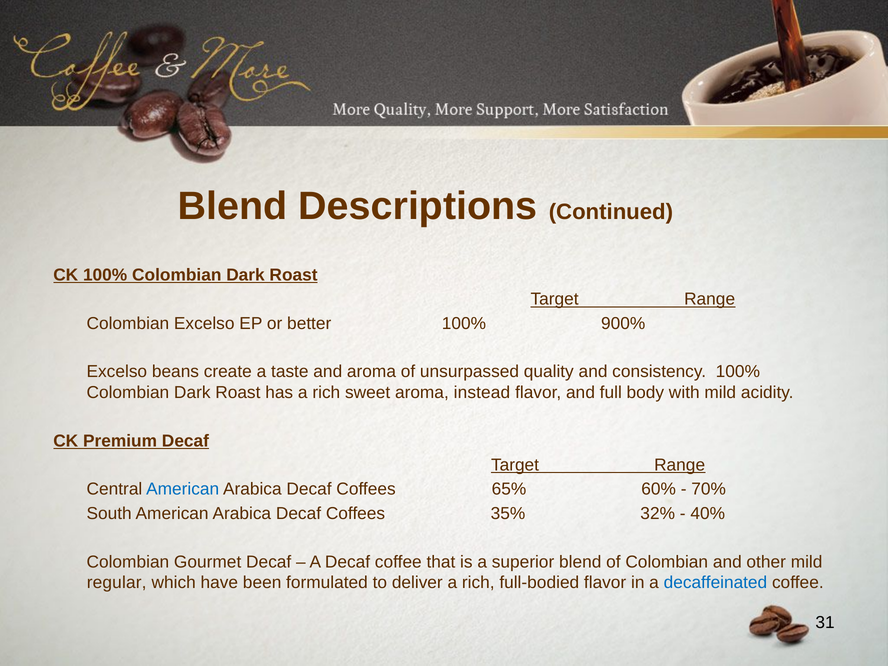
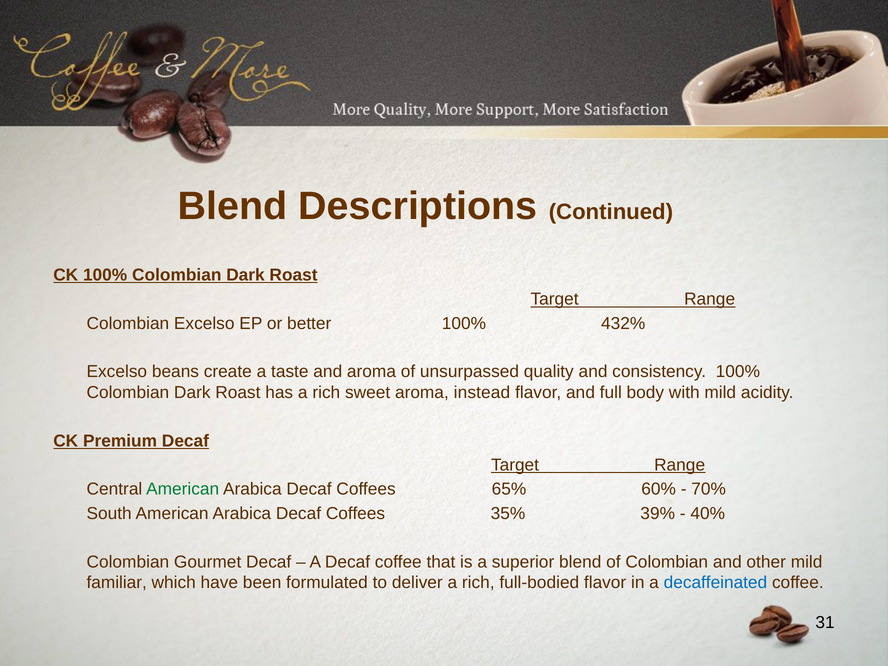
900%: 900% -> 432%
American at (183, 489) colour: blue -> green
32%: 32% -> 39%
regular: regular -> familiar
